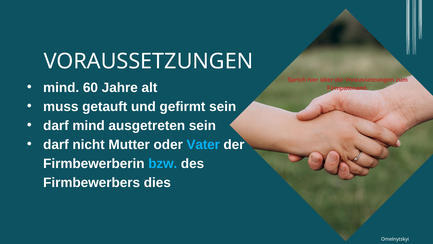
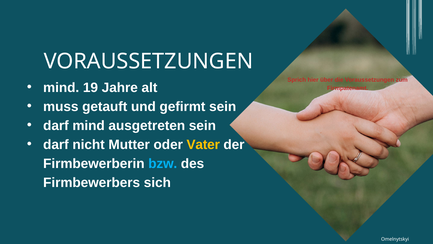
60: 60 -> 19
Vater colour: light blue -> yellow
dies: dies -> sich
